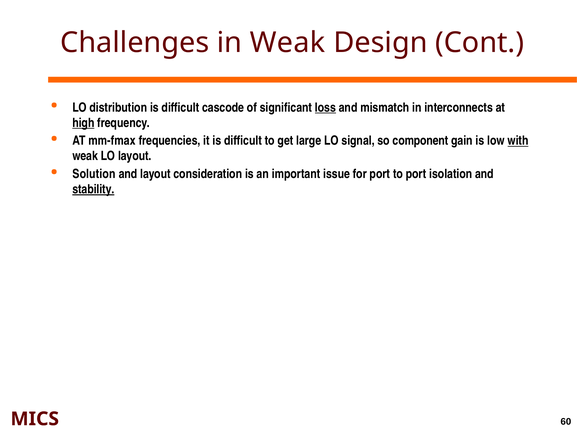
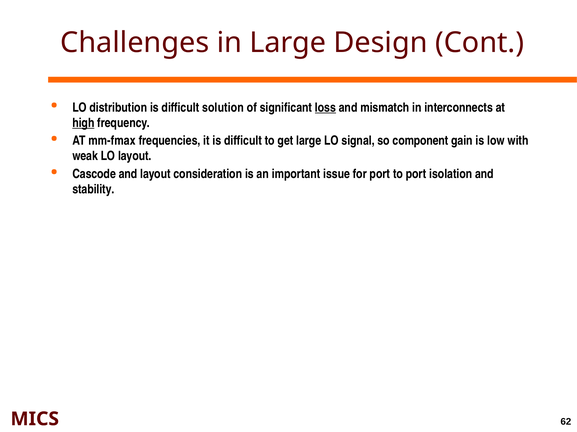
in Weak: Weak -> Large
cascode: cascode -> solution
with underline: present -> none
Solution: Solution -> Cascode
stability underline: present -> none
60: 60 -> 62
